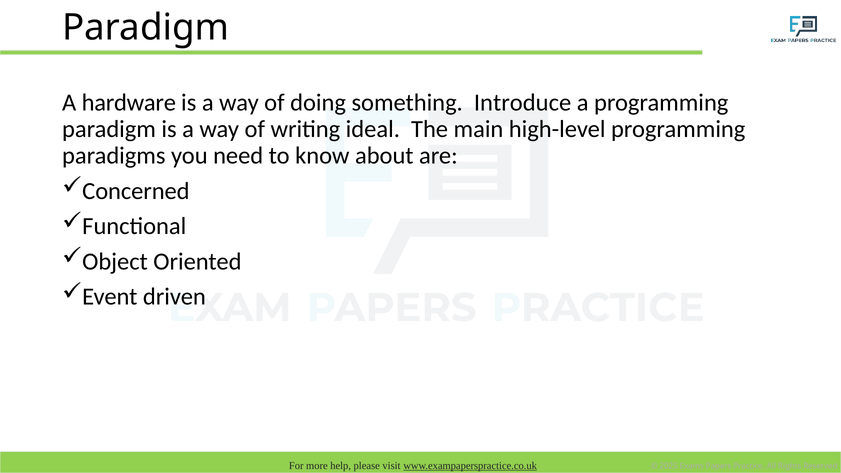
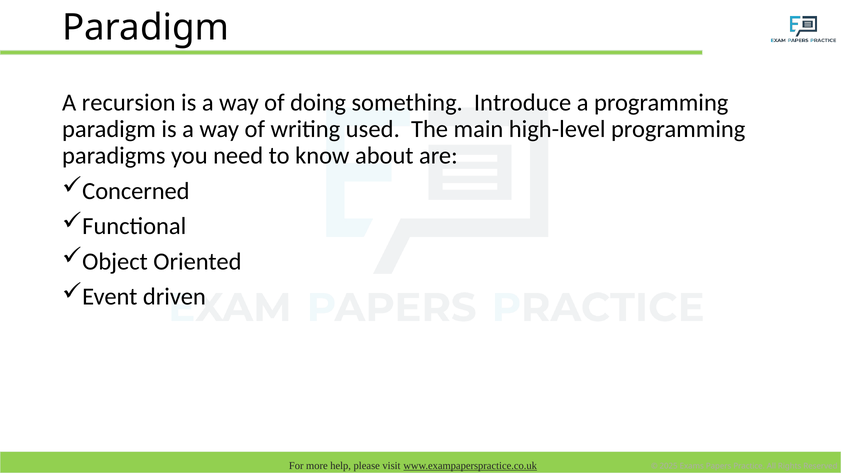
hardware: hardware -> recursion
ideal: ideal -> used
